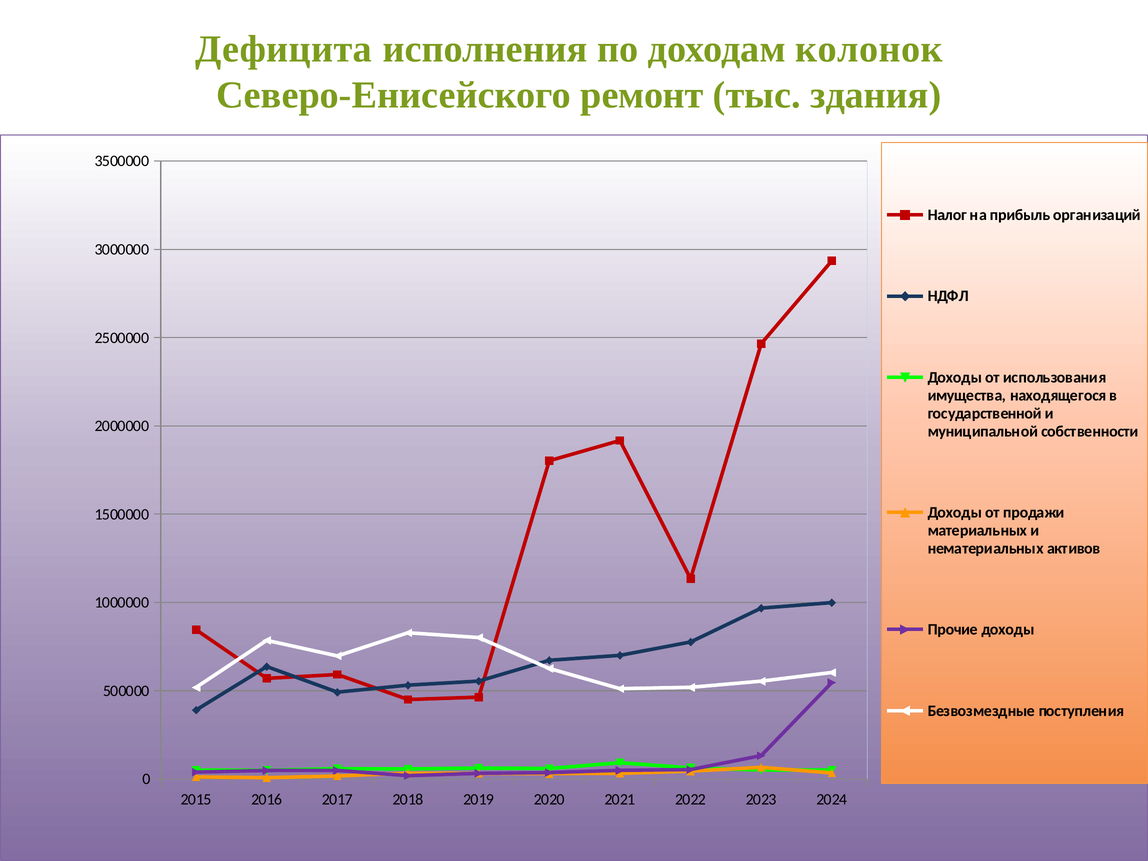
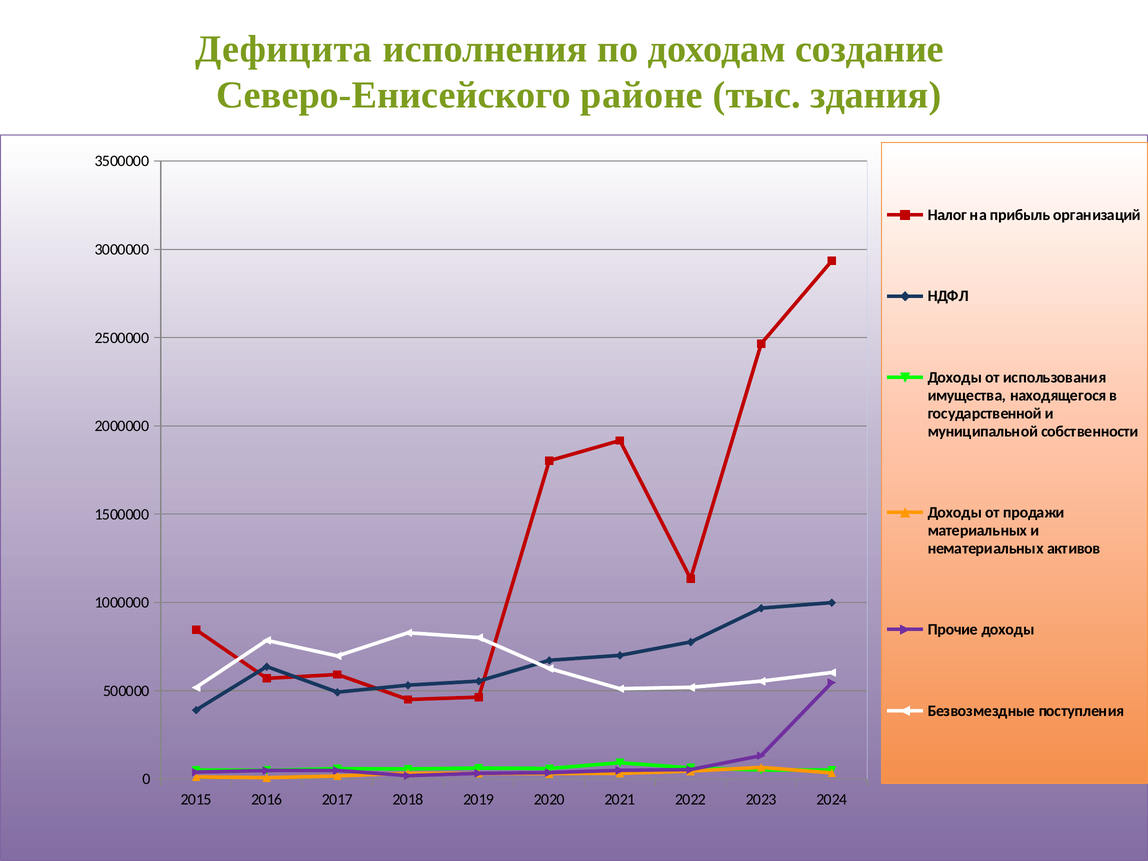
колонок: колонок -> создание
ремонт: ремонт -> районе
